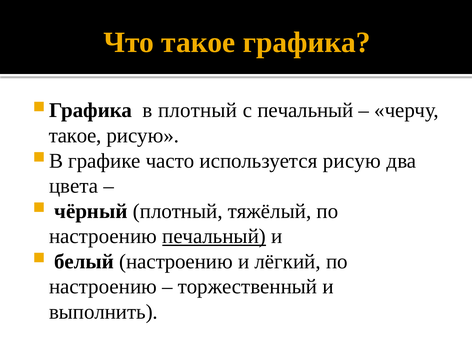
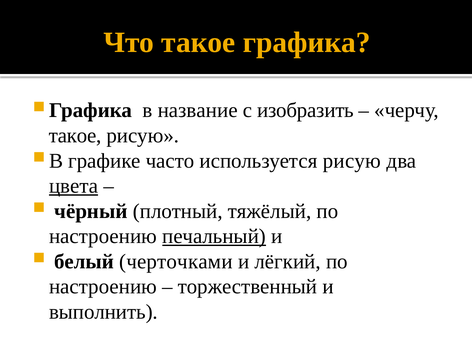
в плотный: плотный -> название
с печальный: печальный -> изобразить
цвета underline: none -> present
белый настроению: настроению -> черточками
